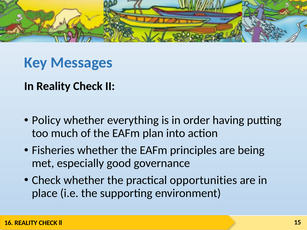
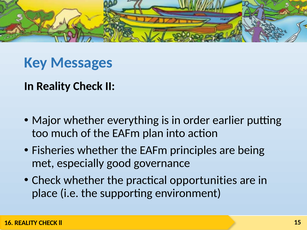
Policy: Policy -> Major
having: having -> earlier
